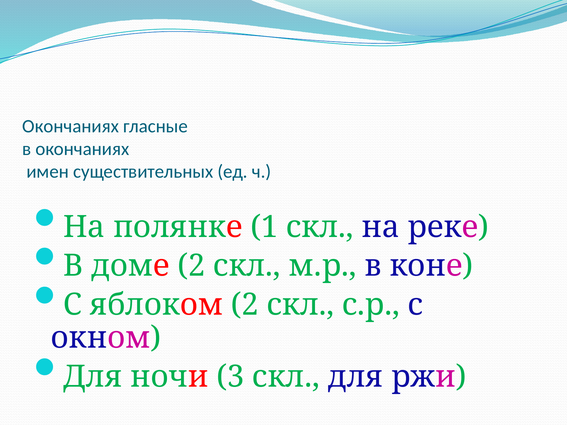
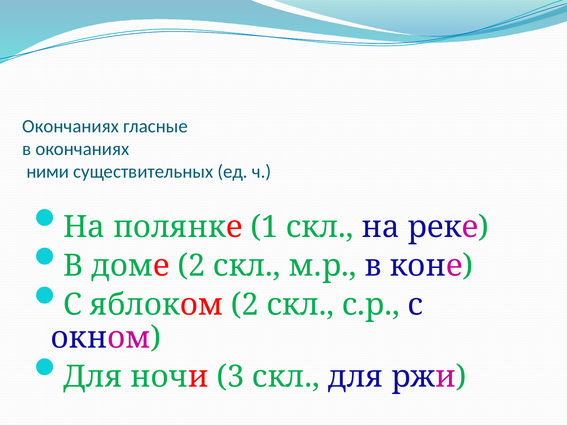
имен: имен -> ними
